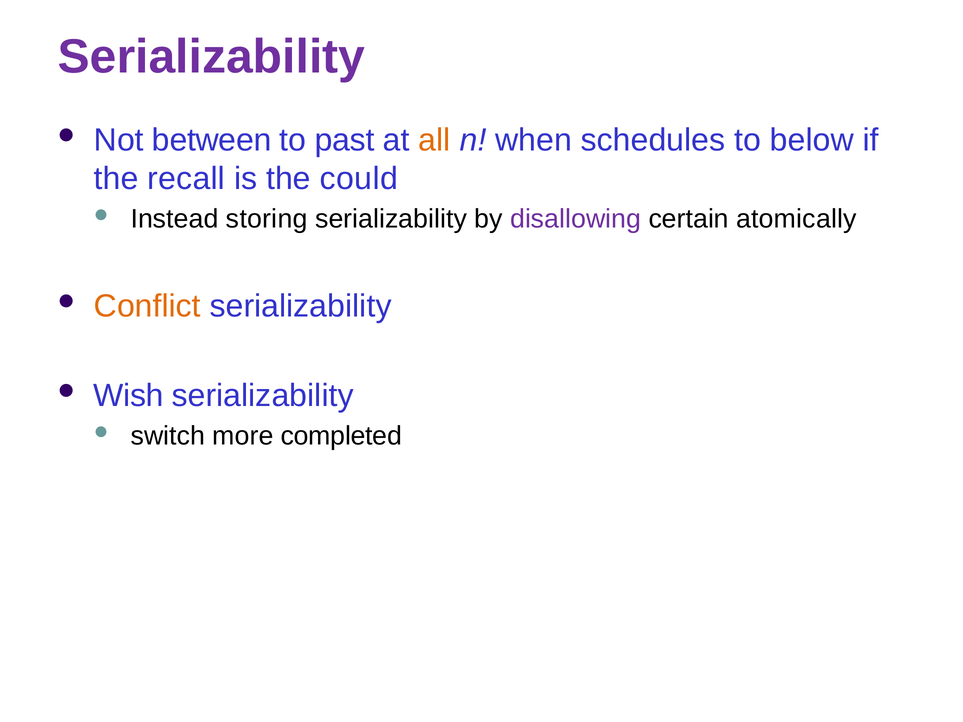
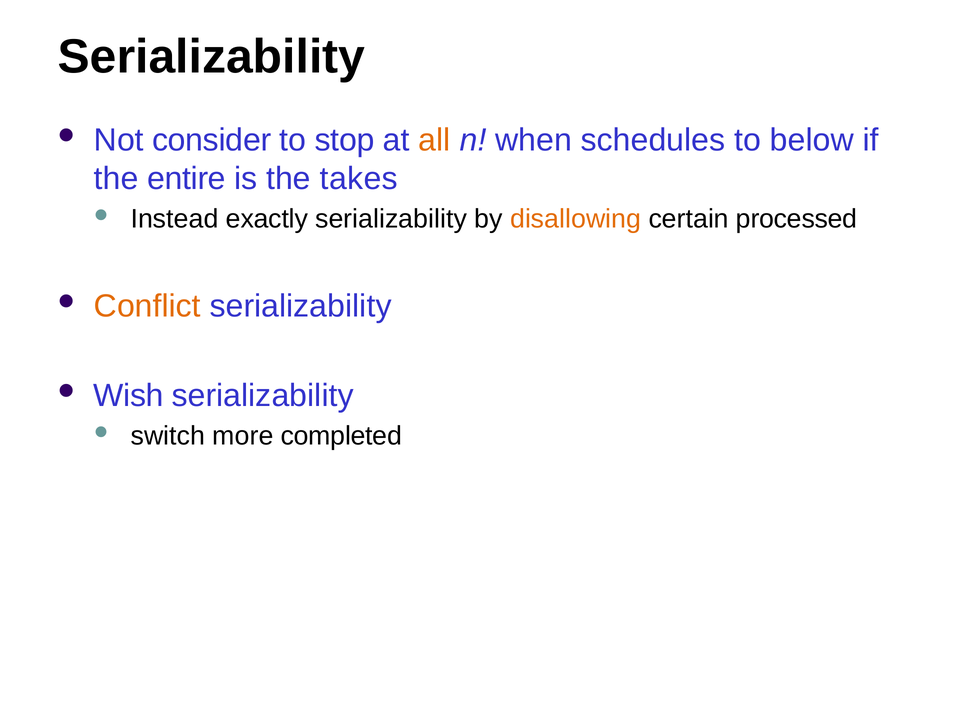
Serializability at (211, 57) colour: purple -> black
between: between -> consider
past: past -> stop
recall: recall -> entire
could: could -> takes
storing: storing -> exactly
disallowing colour: purple -> orange
atomically: atomically -> processed
